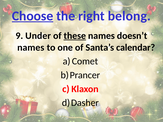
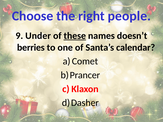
Choose underline: present -> none
belong: belong -> people
names at (31, 48): names -> berries
